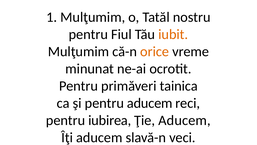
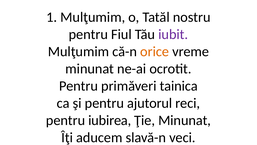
iubit colour: orange -> purple
pentru aducem: aducem -> ajutorul
Ţie Aducem: Aducem -> Minunat
